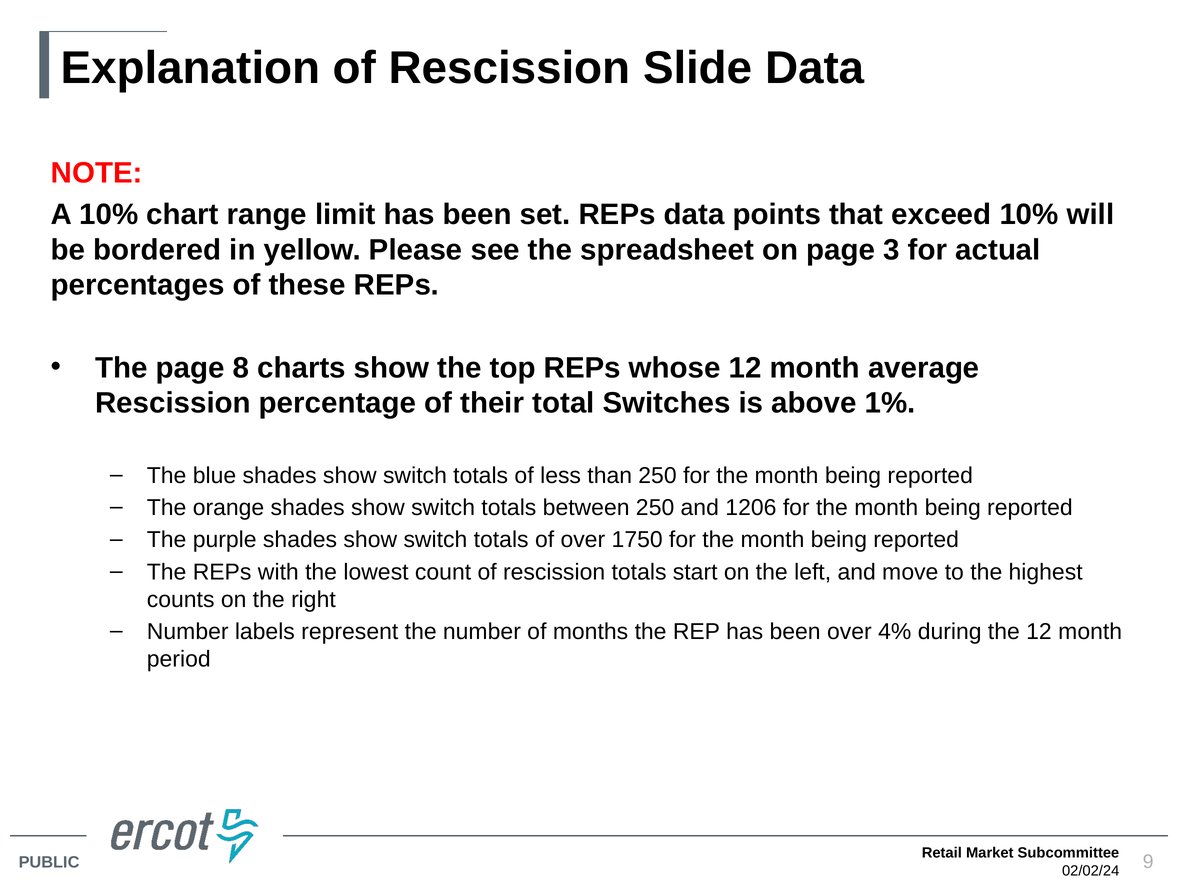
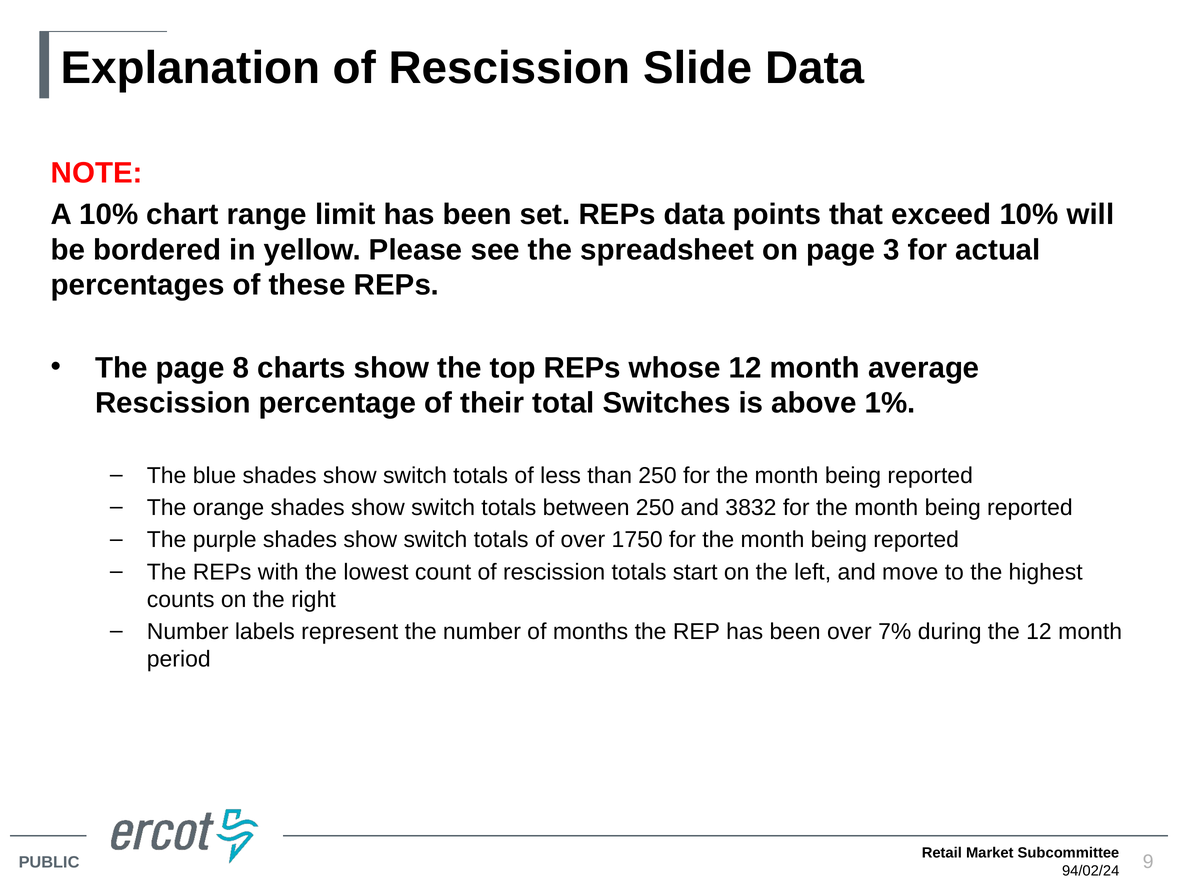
1206: 1206 -> 3832
4%: 4% -> 7%
02/02/24: 02/02/24 -> 94/02/24
